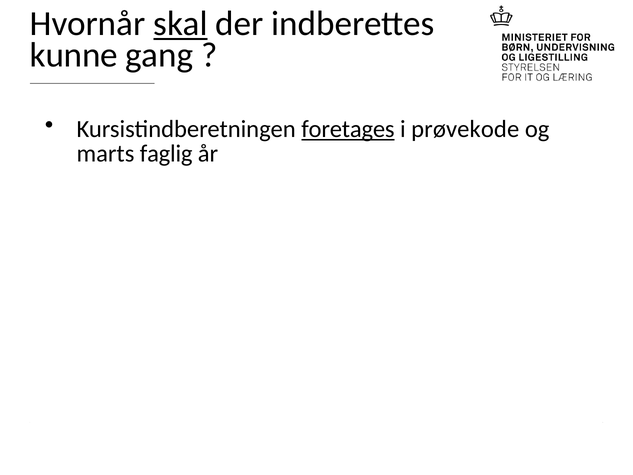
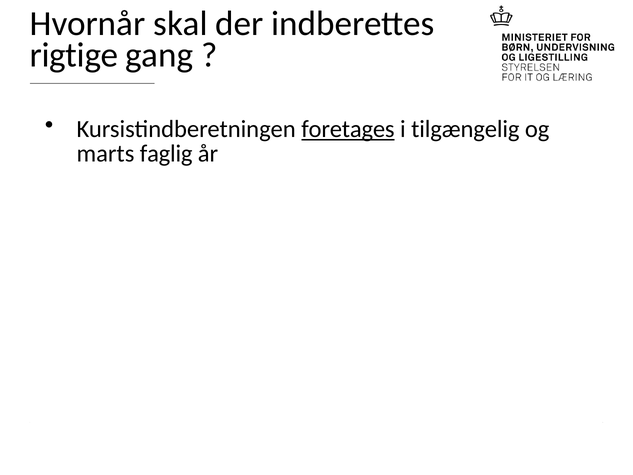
skal underline: present -> none
kunne: kunne -> rigtige
prøvekode: prøvekode -> tilgængelig
